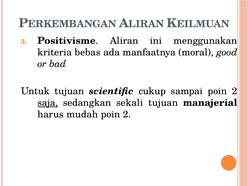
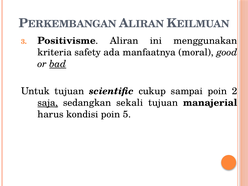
bebas: bebas -> safety
bad underline: none -> present
mudah: mudah -> kondisi
2 at (127, 114): 2 -> 5
